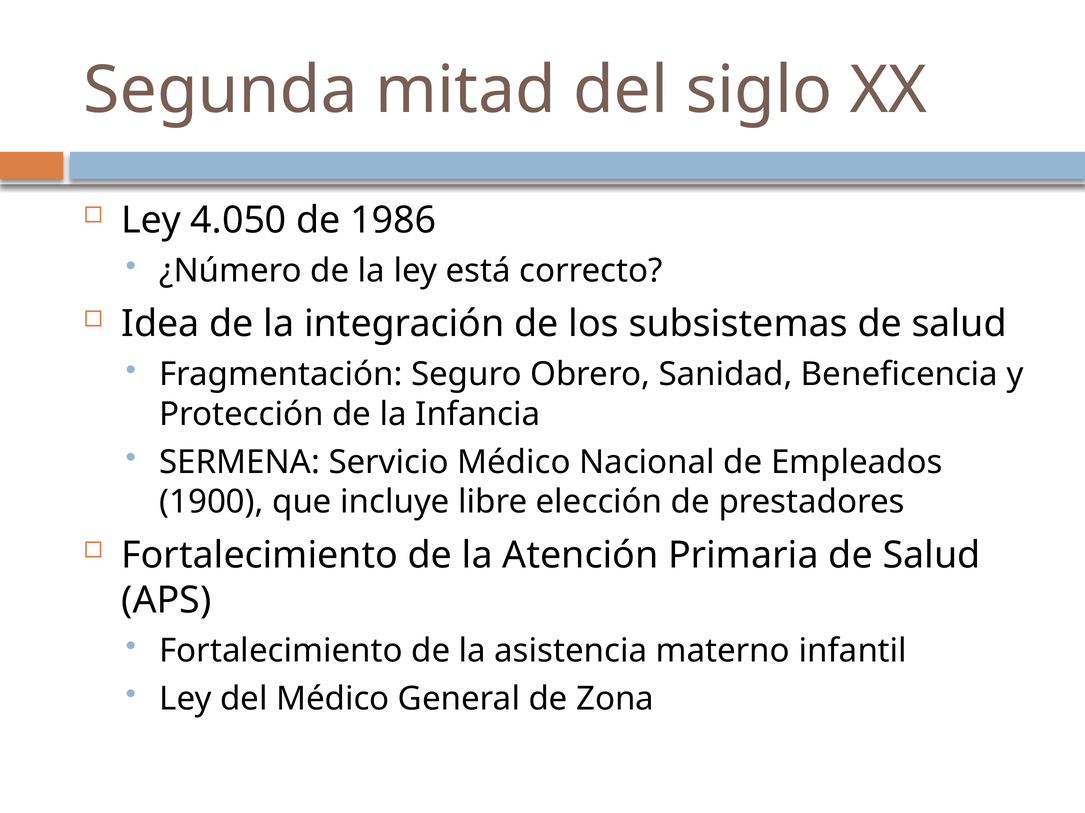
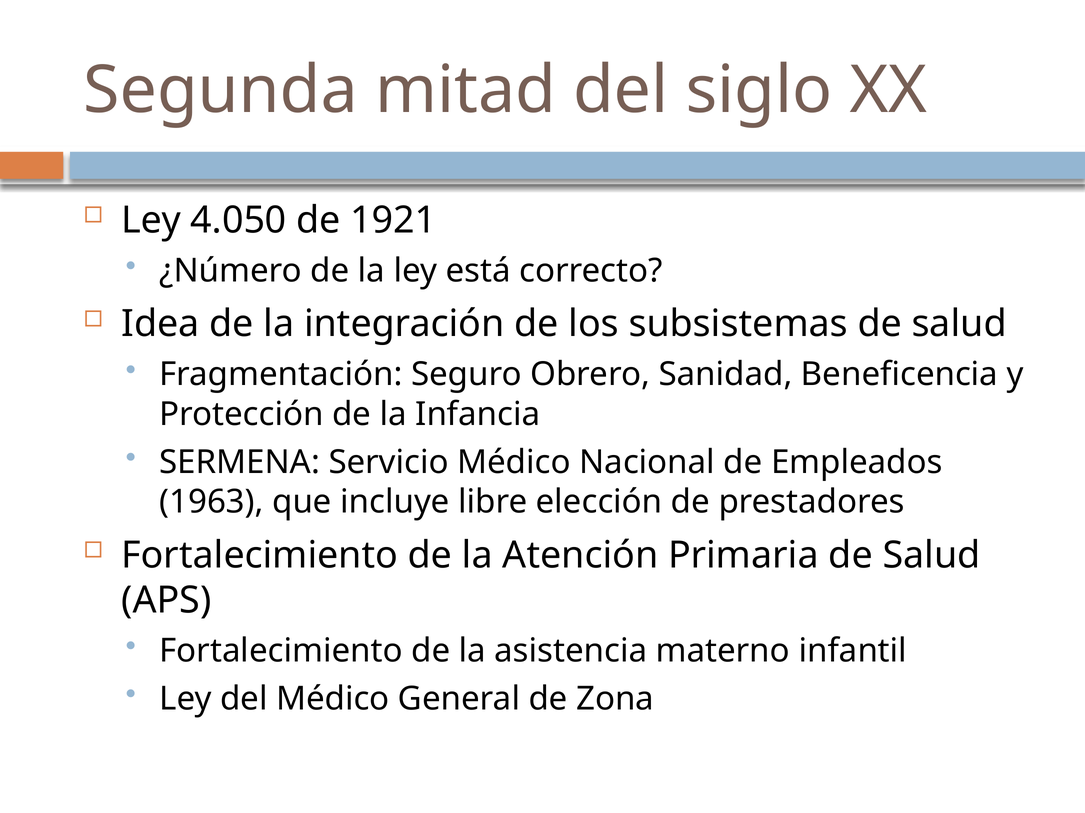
1986: 1986 -> 1921
1900: 1900 -> 1963
